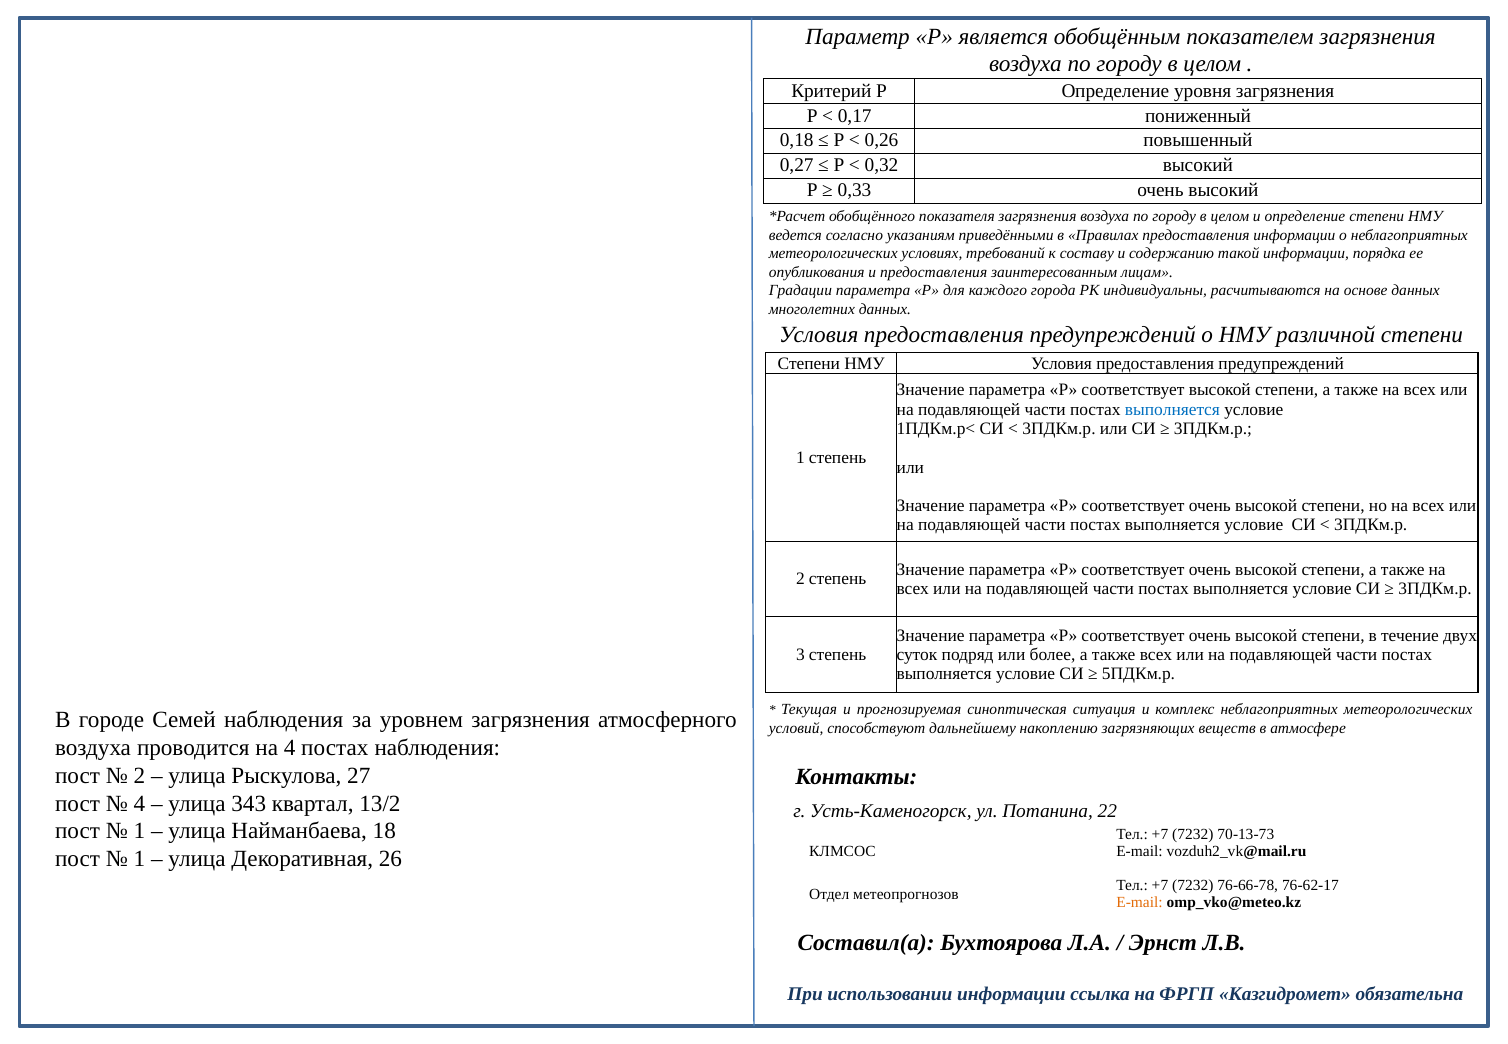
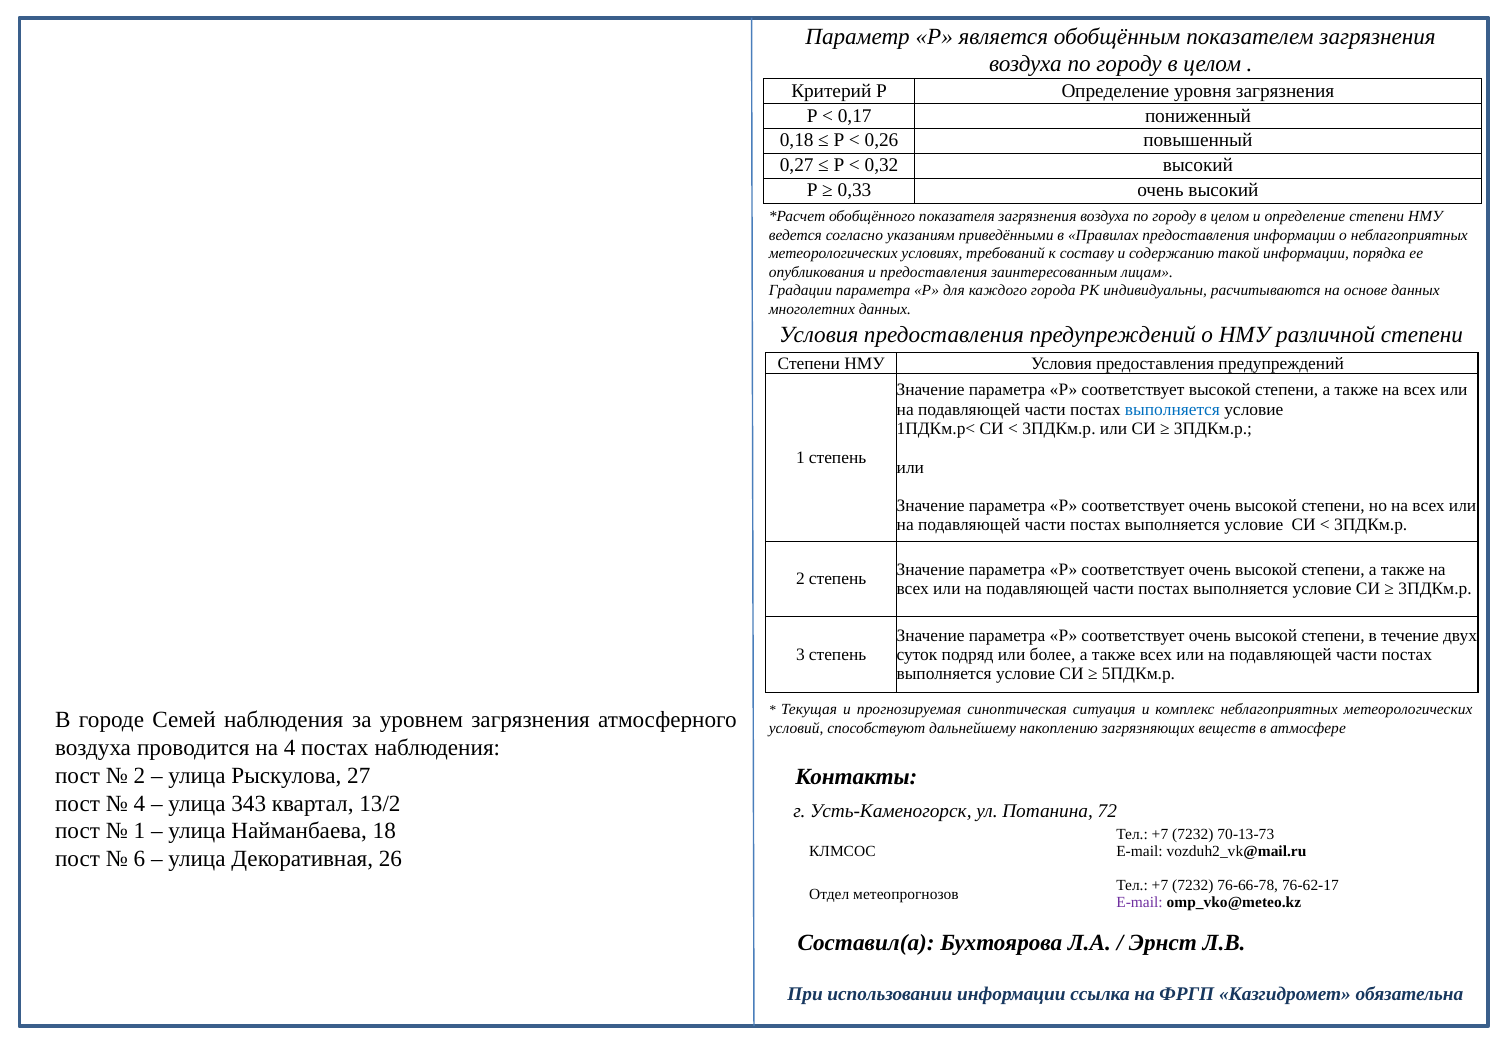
22: 22 -> 72
1 at (139, 859): 1 -> 6
E-mail at (1140, 903) colour: orange -> purple
